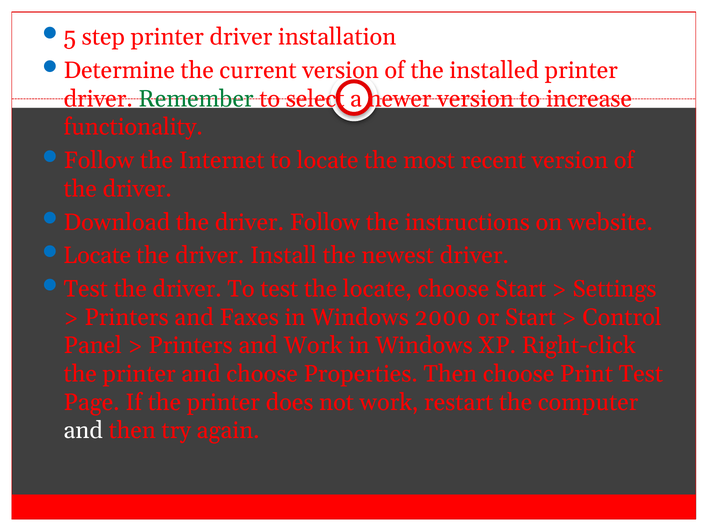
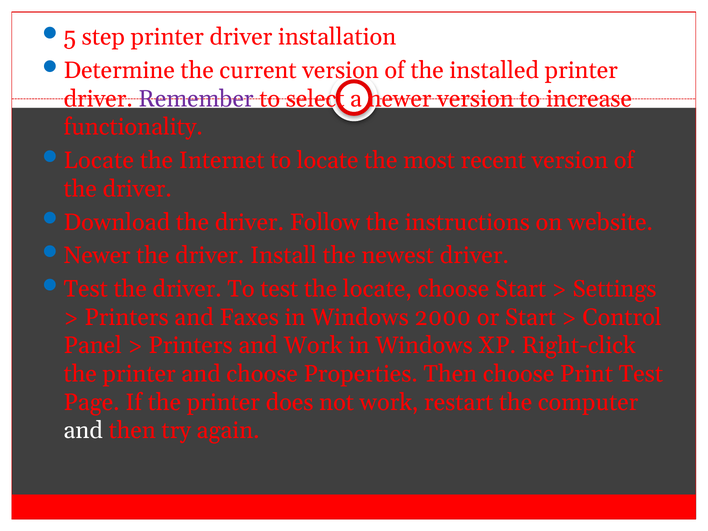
Remember colour: green -> purple
Follow at (99, 160): Follow -> Locate
Locate at (97, 256): Locate -> Newer
